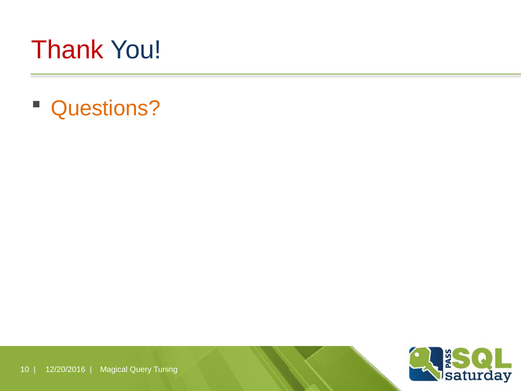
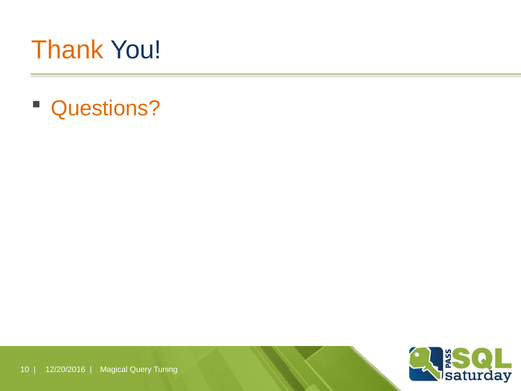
Thank colour: red -> orange
